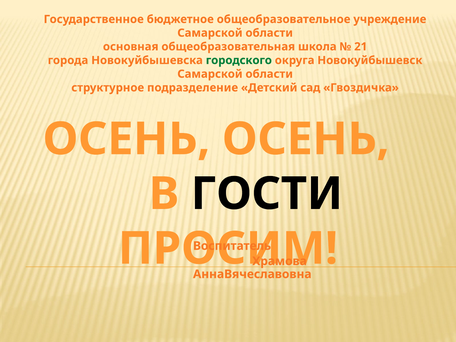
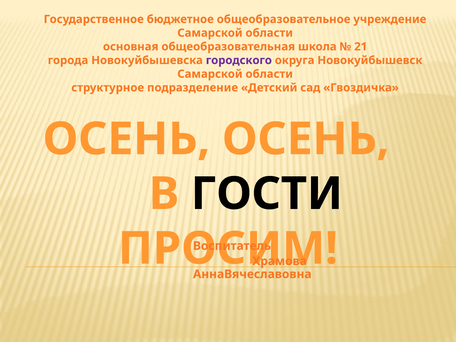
городского colour: green -> purple
